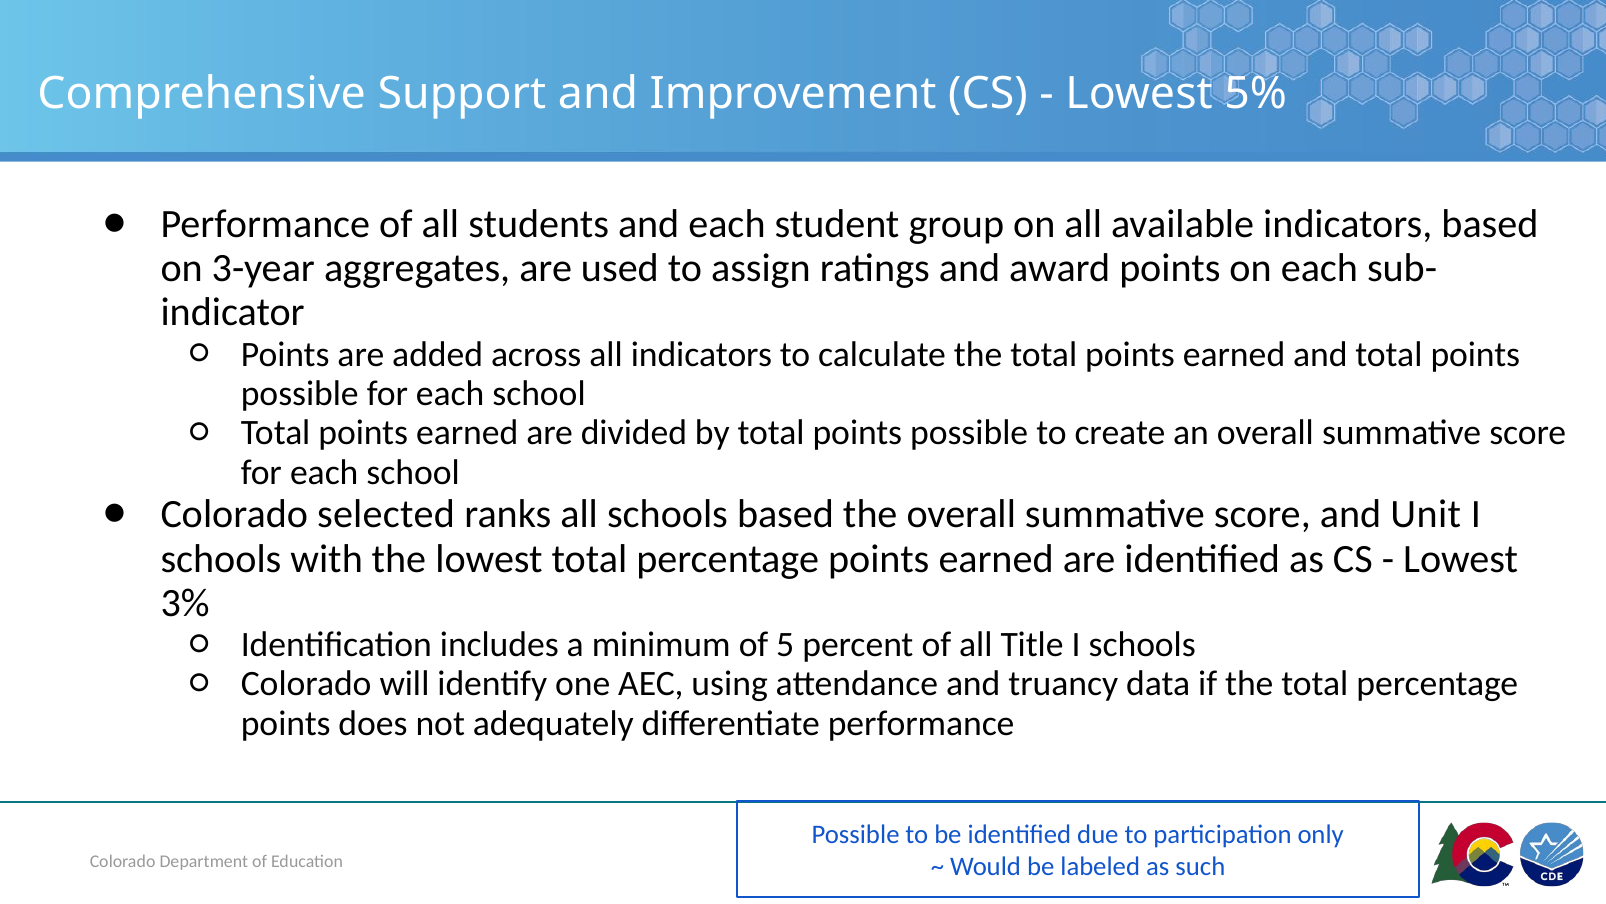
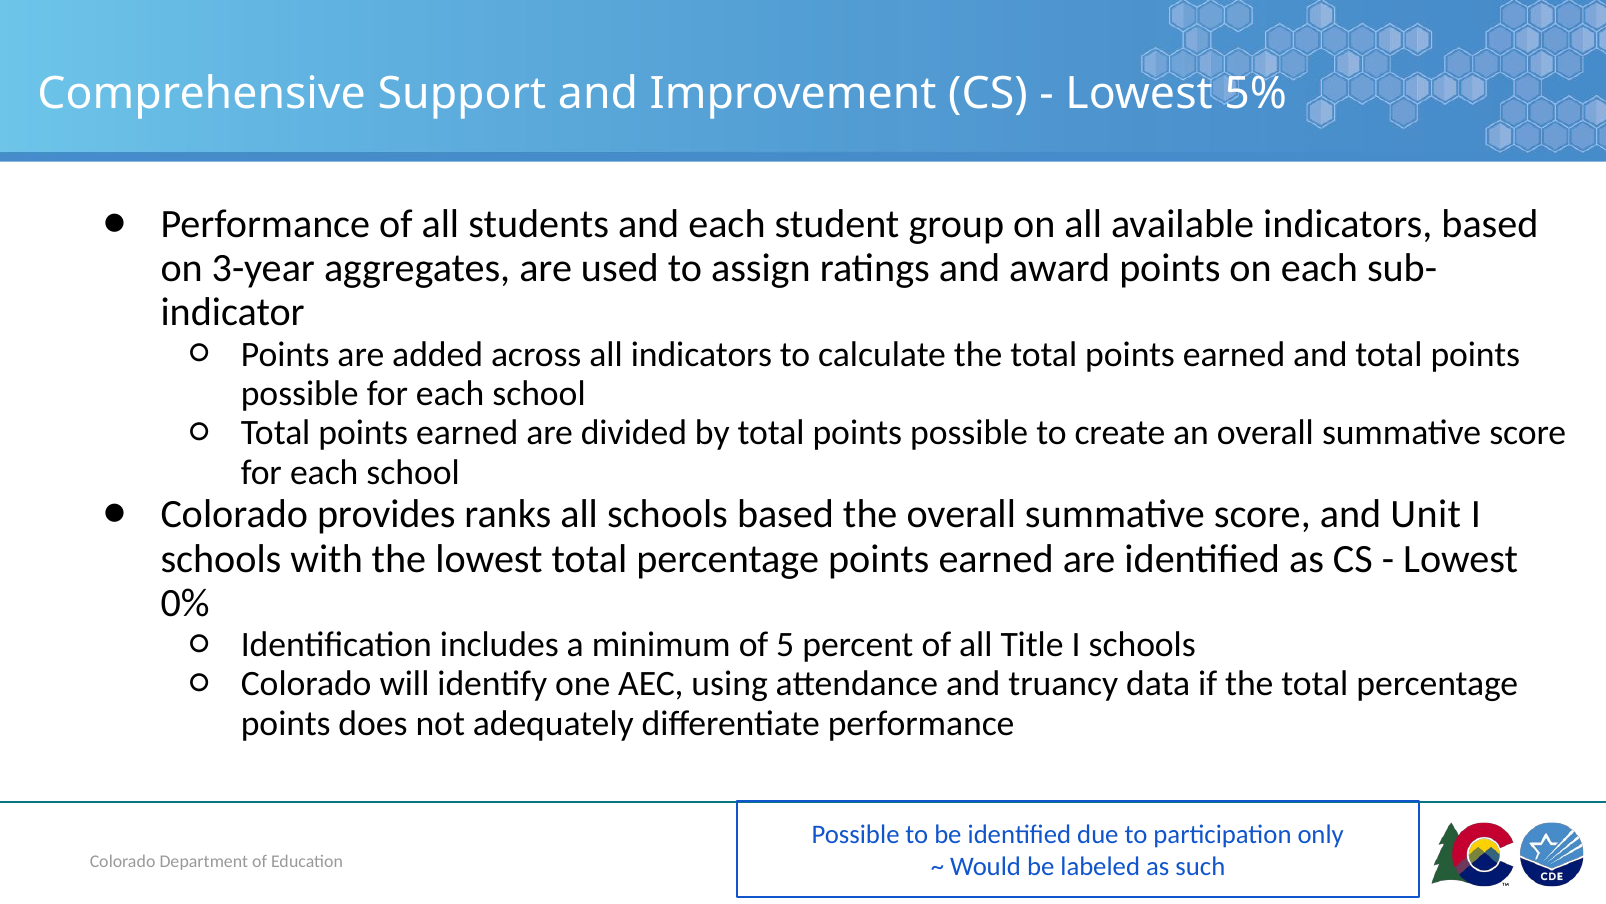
selected: selected -> provides
3%: 3% -> 0%
